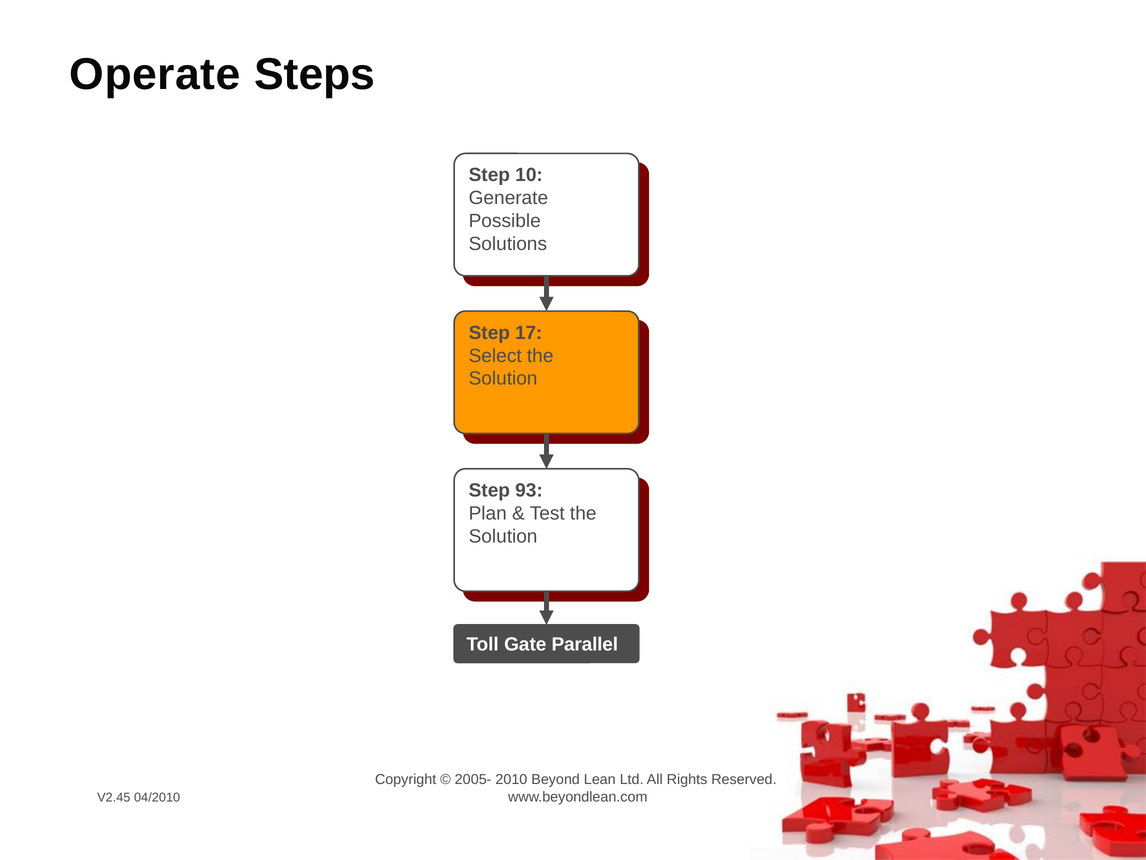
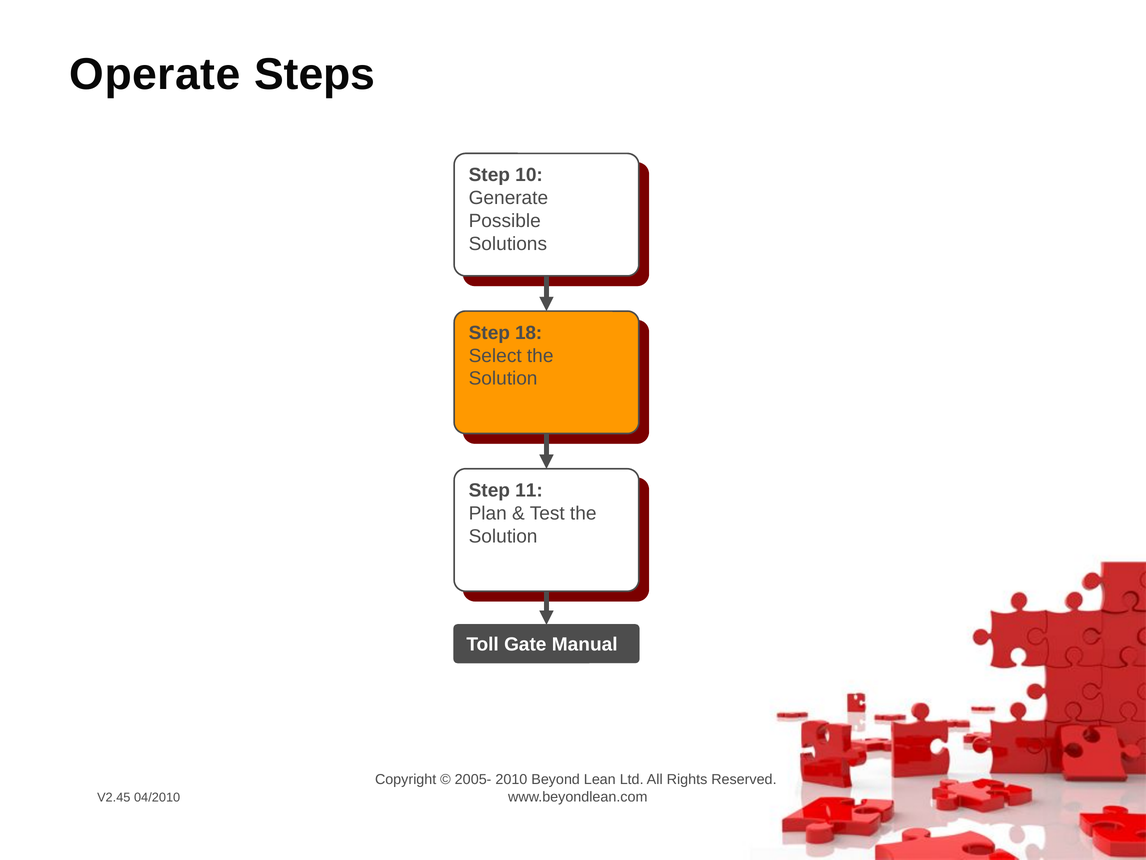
17: 17 -> 18
93 at (529, 490): 93 -> 11
Parallel: Parallel -> Manual
